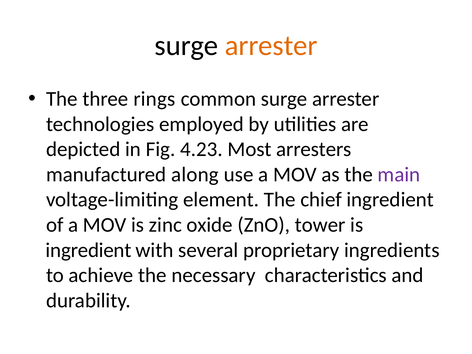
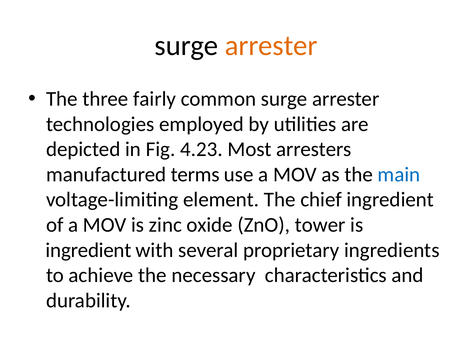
rings: rings -> fairly
along: along -> terms
main colour: purple -> blue
